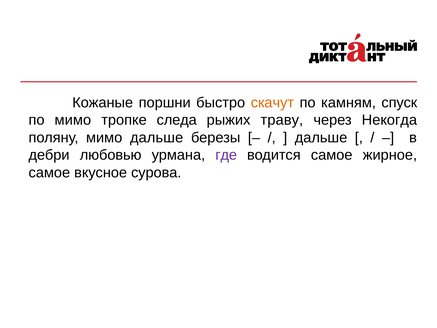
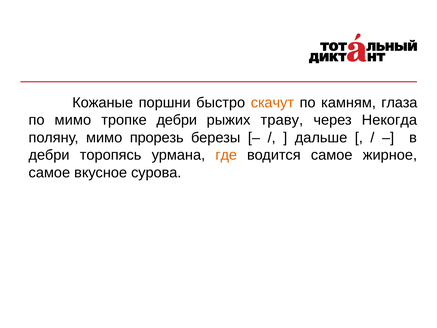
спуск: спуск -> глаза
тропке следа: следа -> дебри
мимо дальше: дальше -> прорезь
любовью: любовью -> торопясь
где colour: purple -> orange
